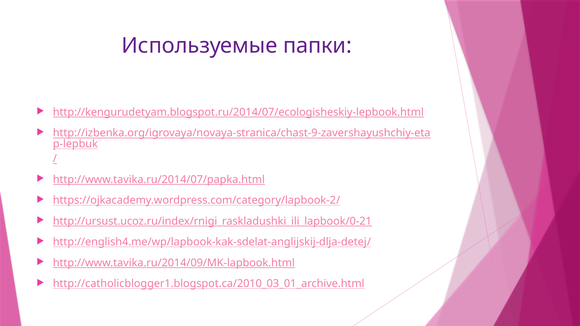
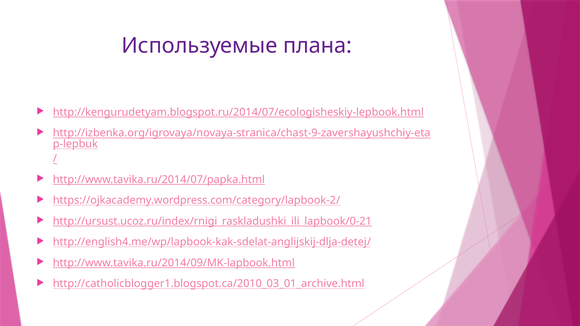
папки: папки -> плана
